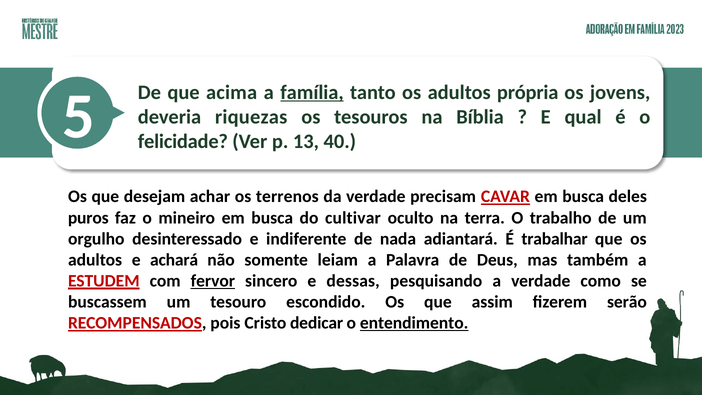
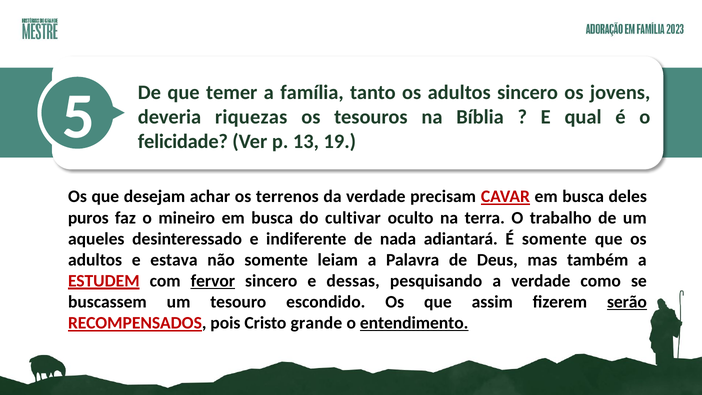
acima: acima -> temer
família underline: present -> none
adultos própria: própria -> sincero
40: 40 -> 19
orgulho: orgulho -> aqueles
É trabalhar: trabalhar -> somente
achará: achará -> estava
serão underline: none -> present
dedicar: dedicar -> grande
